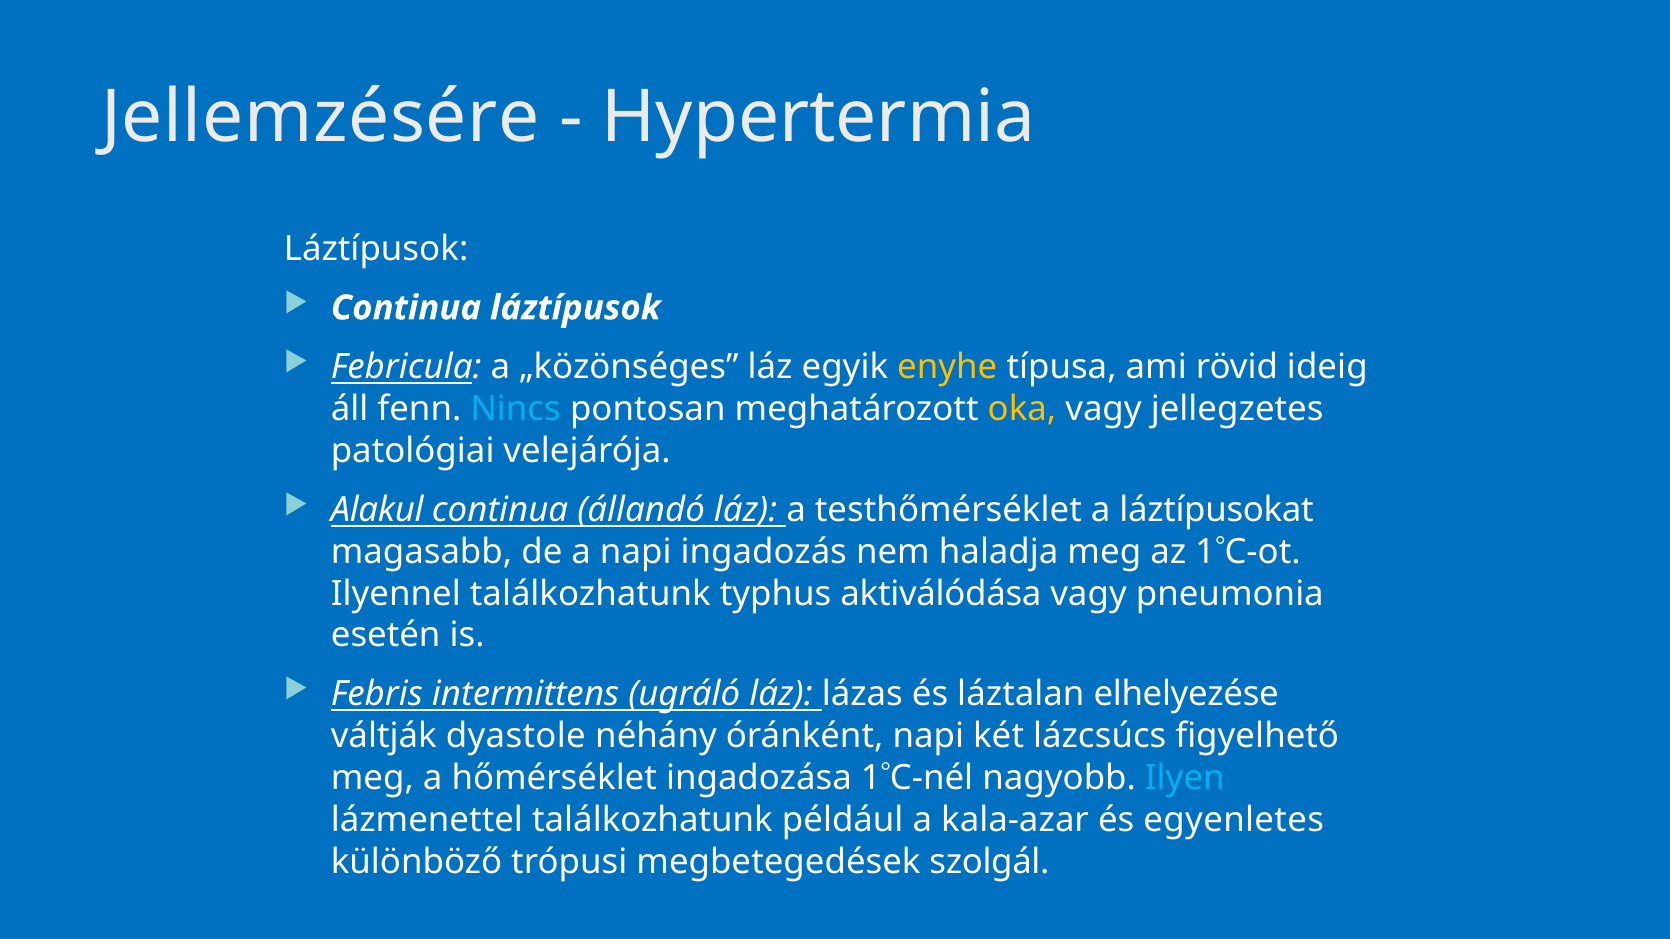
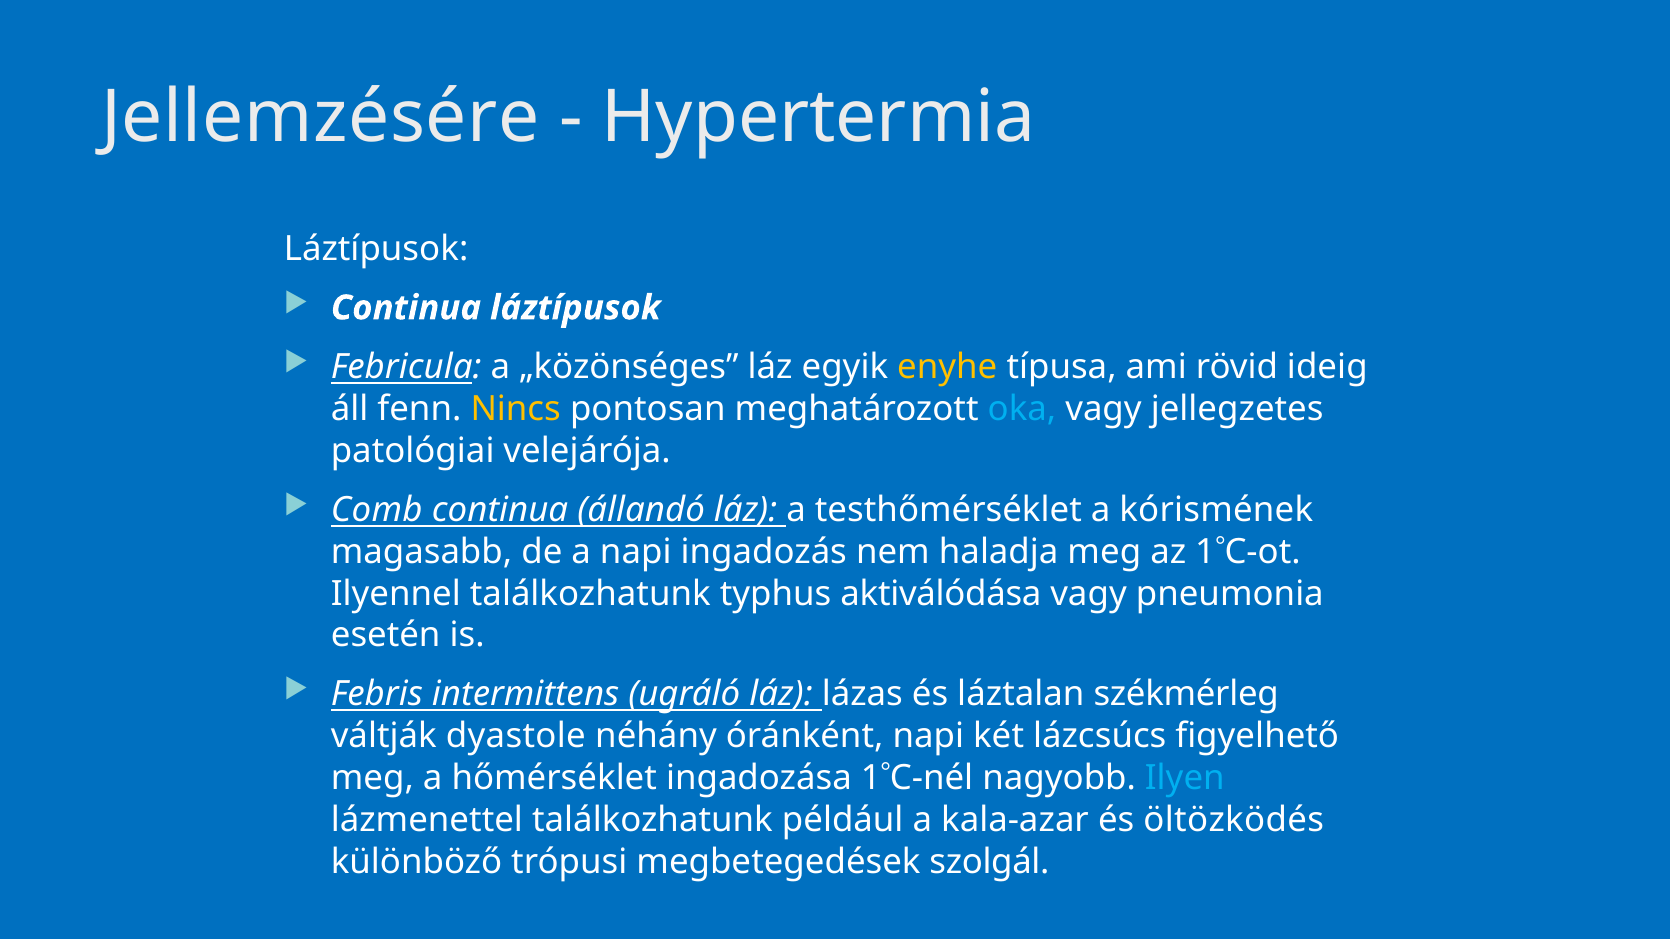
Nincs colour: light blue -> yellow
oka colour: yellow -> light blue
Alakul: Alakul -> Comb
láztípusokat: láztípusokat -> kórismének
elhelyezése: elhelyezése -> székmérleg
egyenletes: egyenletes -> öltözködés
